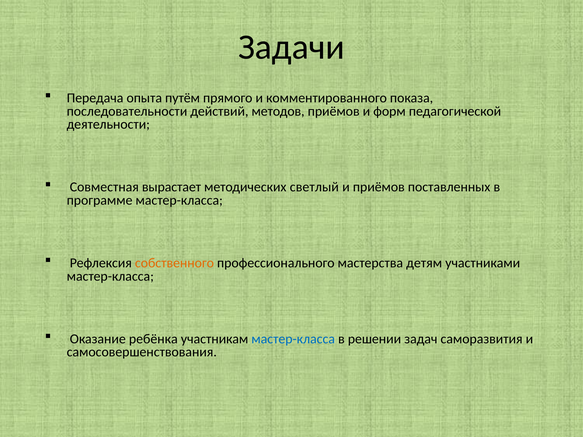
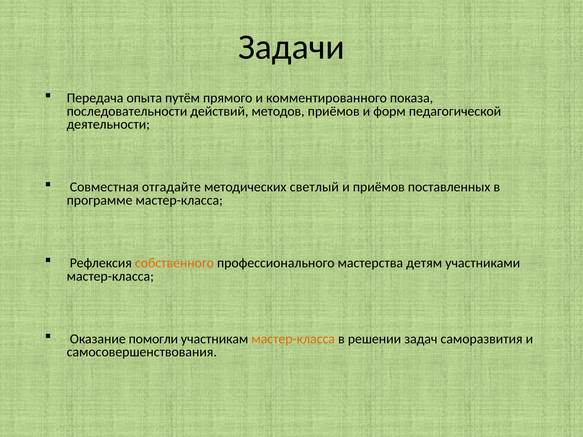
вырастает: вырастает -> отгадайте
ребёнка: ребёнка -> помогли
мастер-класса at (293, 339) colour: blue -> orange
